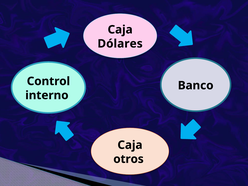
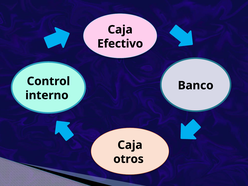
Dólares: Dólares -> Efectivo
